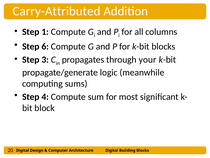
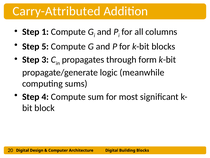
6: 6 -> 5
your: your -> form
